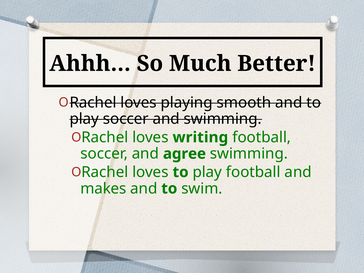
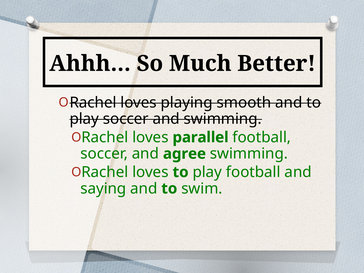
writing: writing -> parallel
makes: makes -> saying
